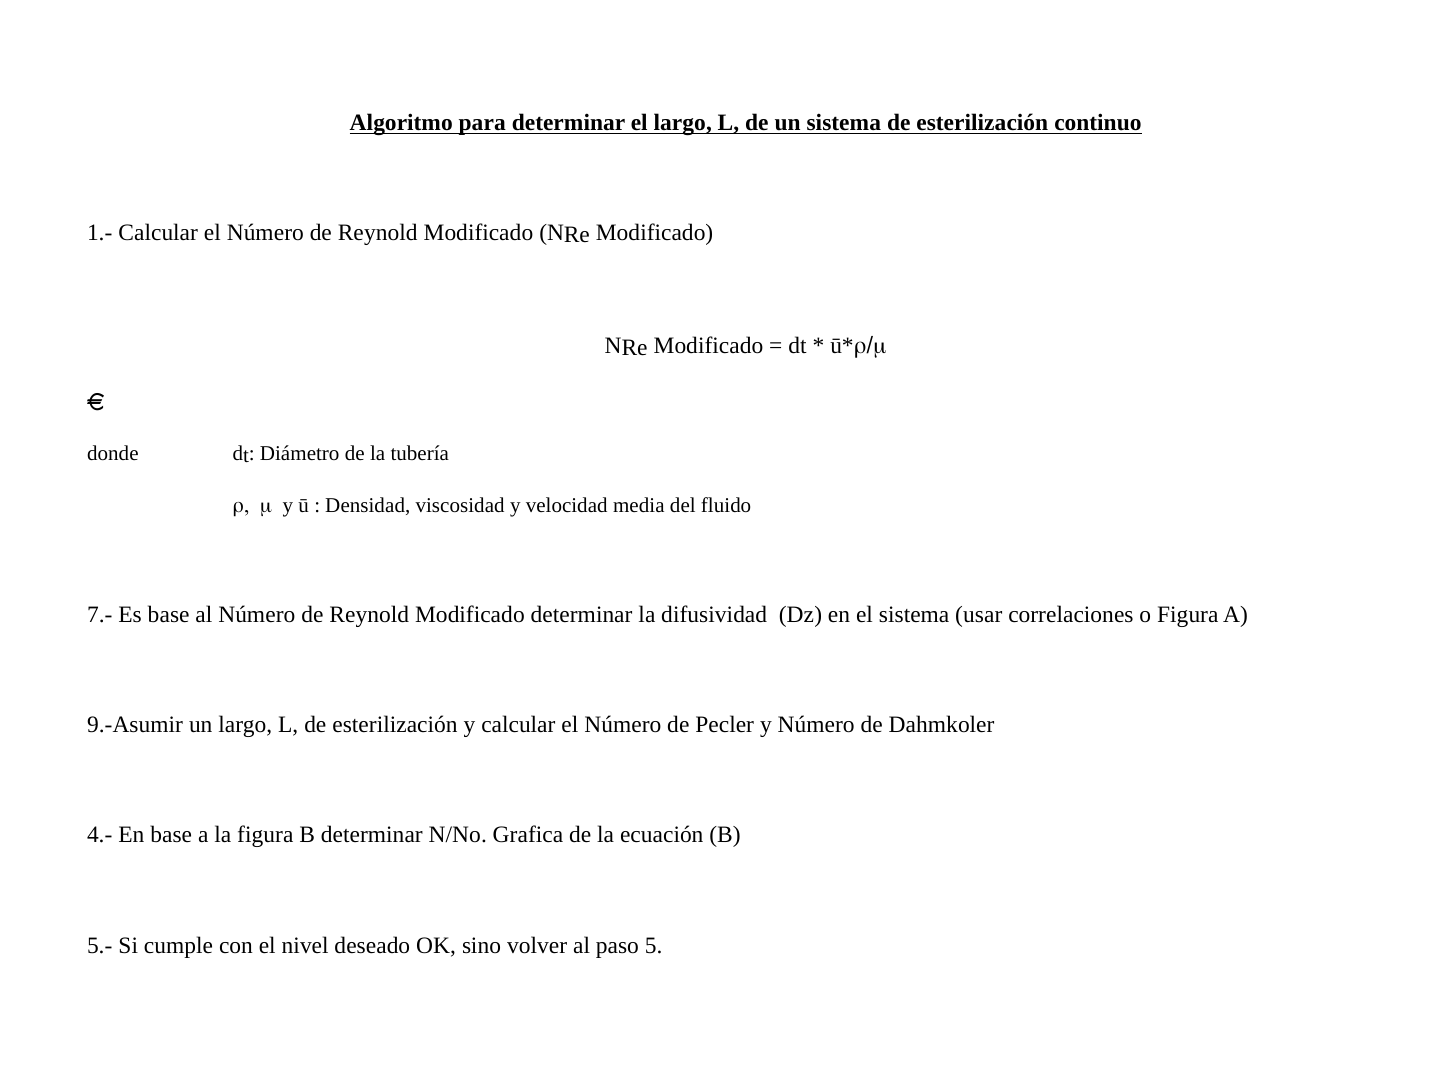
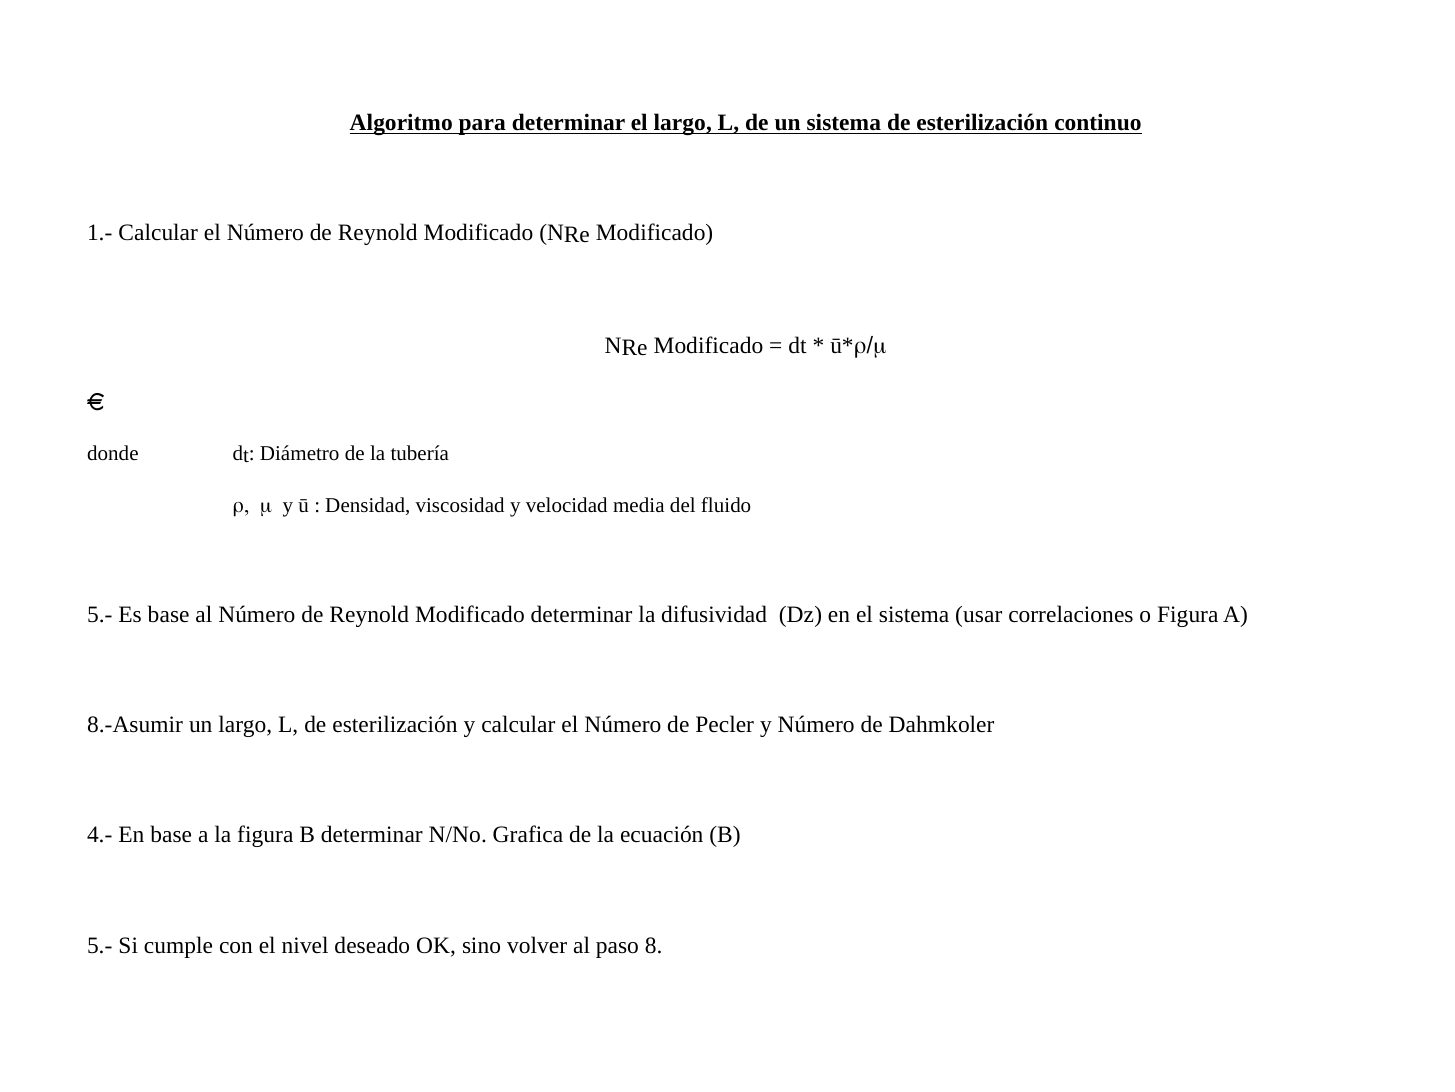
7.- at (100, 614): 7.- -> 5.-
9.-Asumir: 9.-Asumir -> 8.-Asumir
5: 5 -> 8
